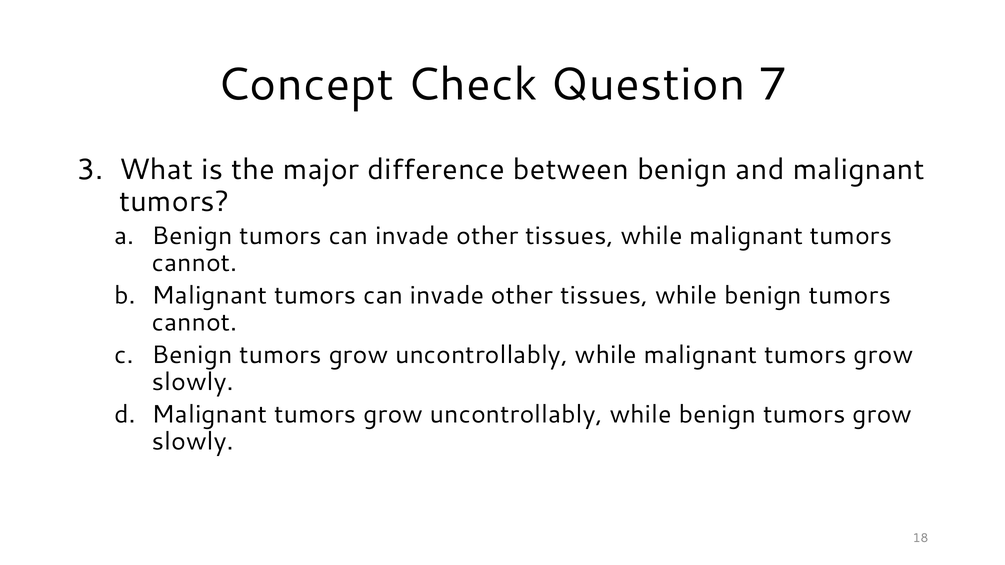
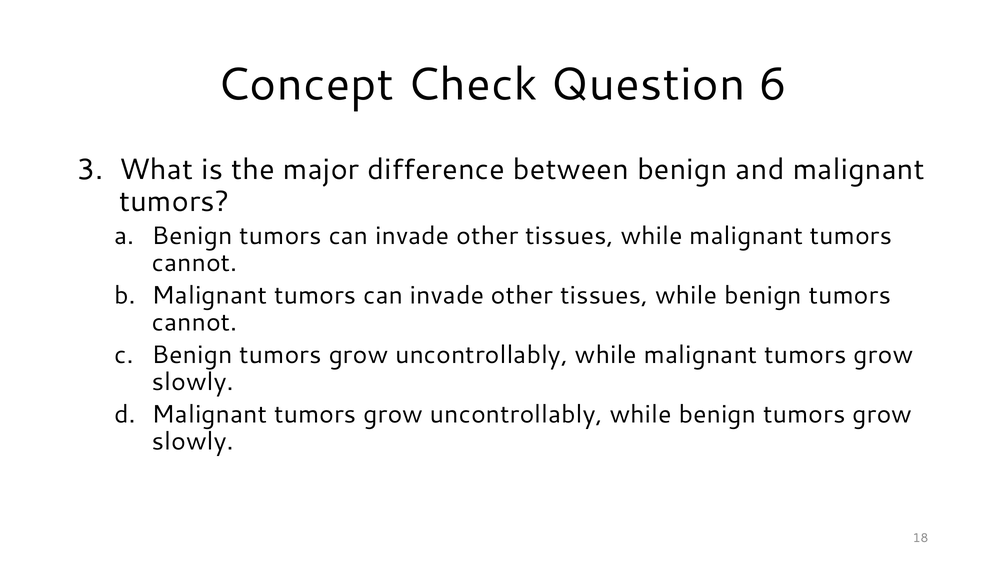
7: 7 -> 6
